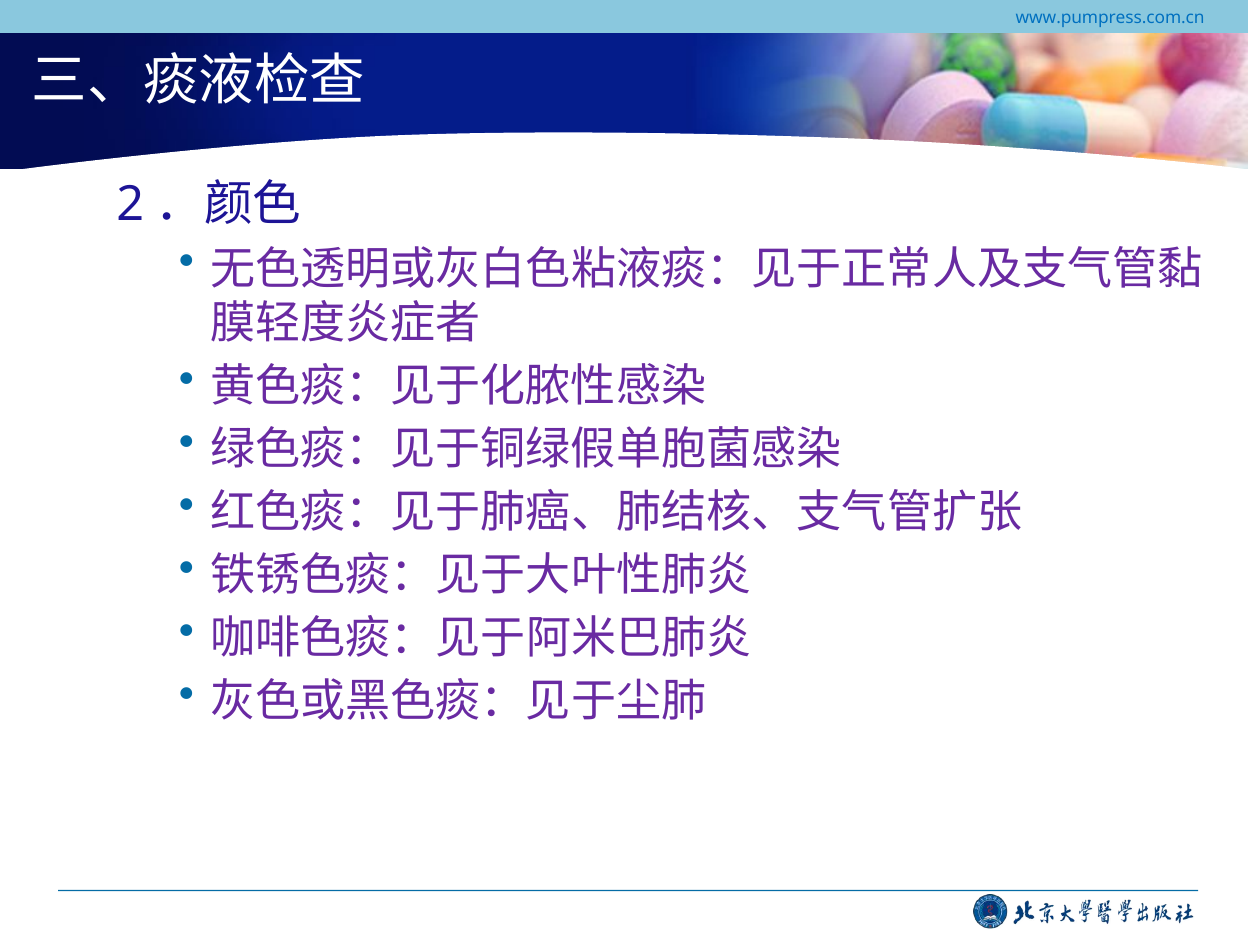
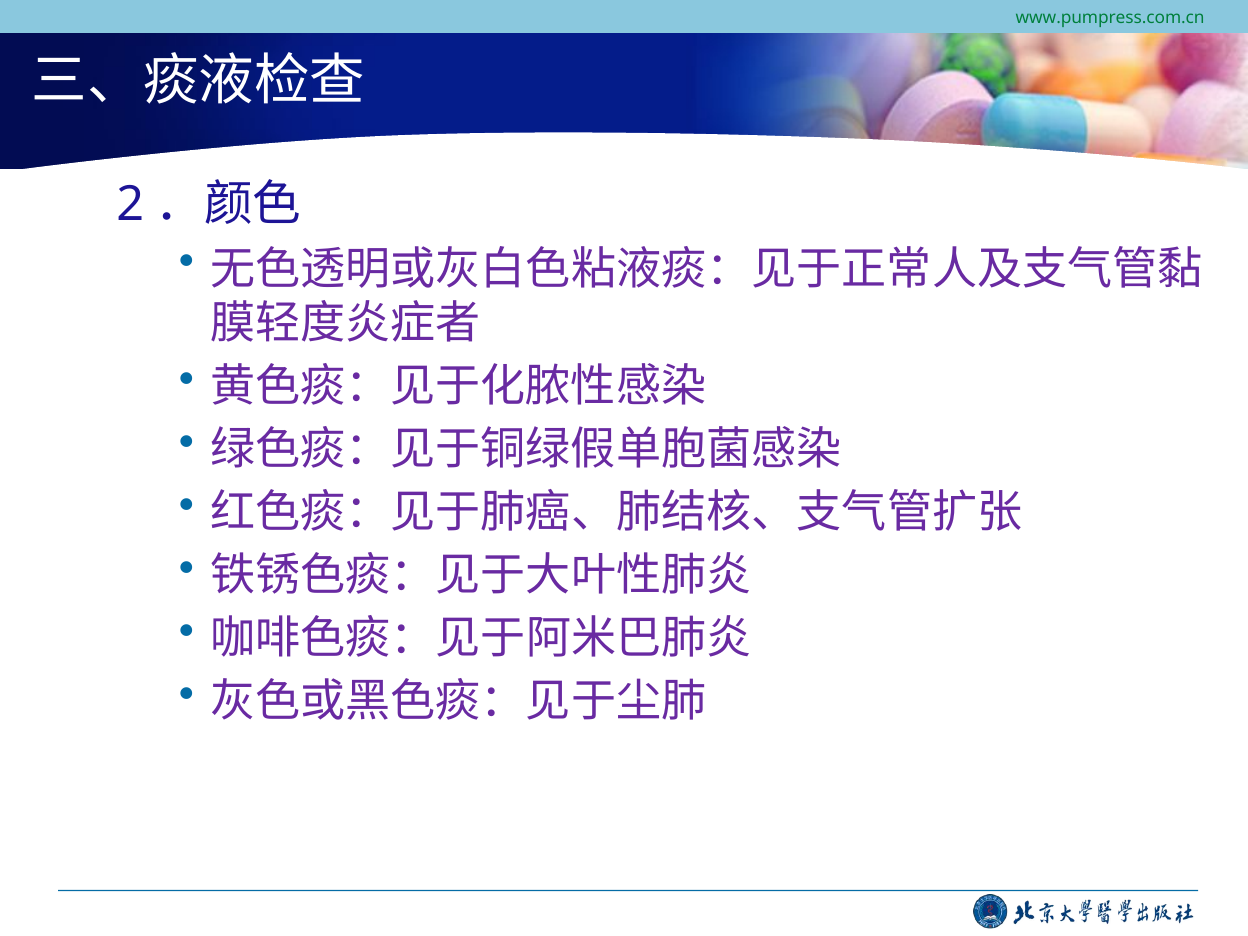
www.pumpress.com.cn colour: blue -> green
